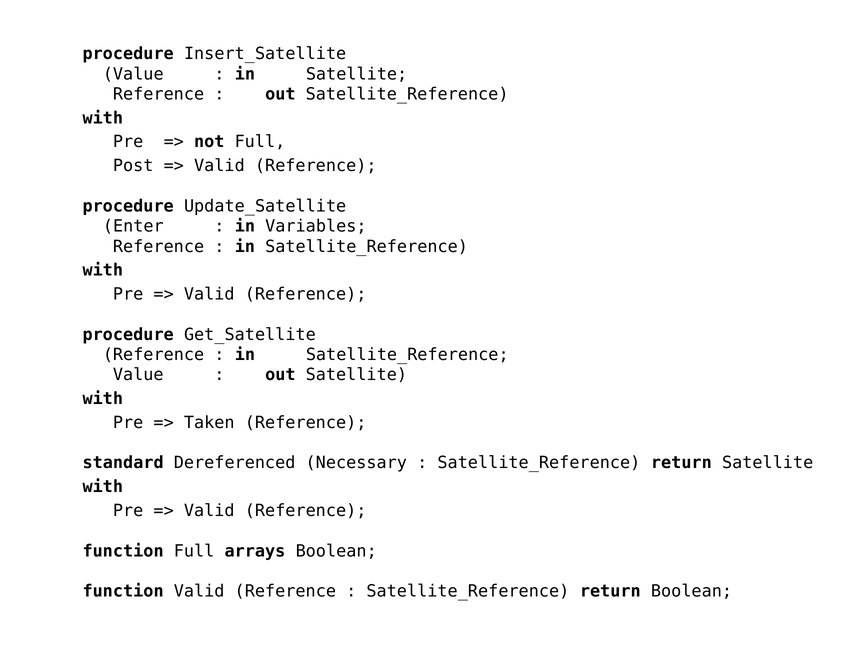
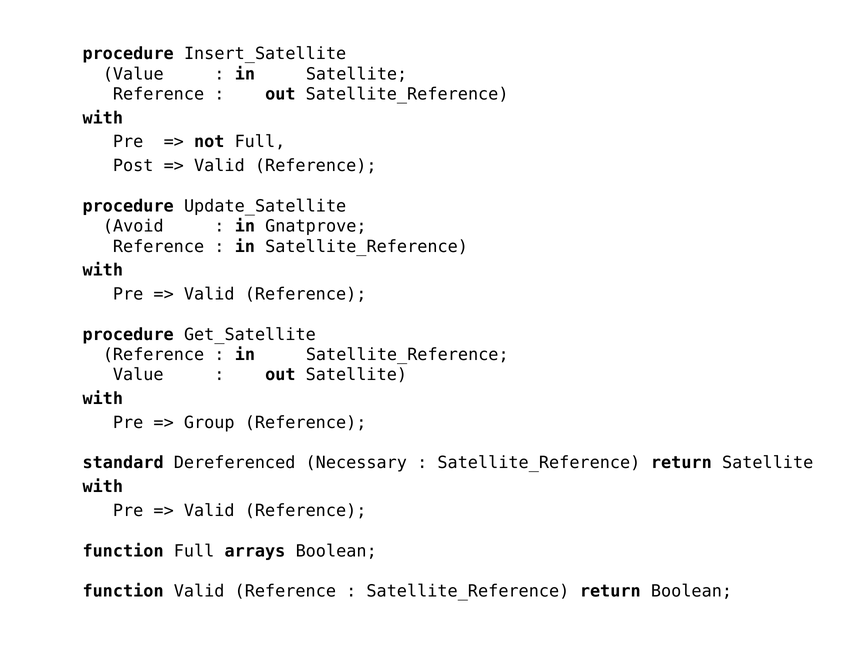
Enter: Enter -> Avoid
Variables: Variables -> Gnatprove
Taken: Taken -> Group
